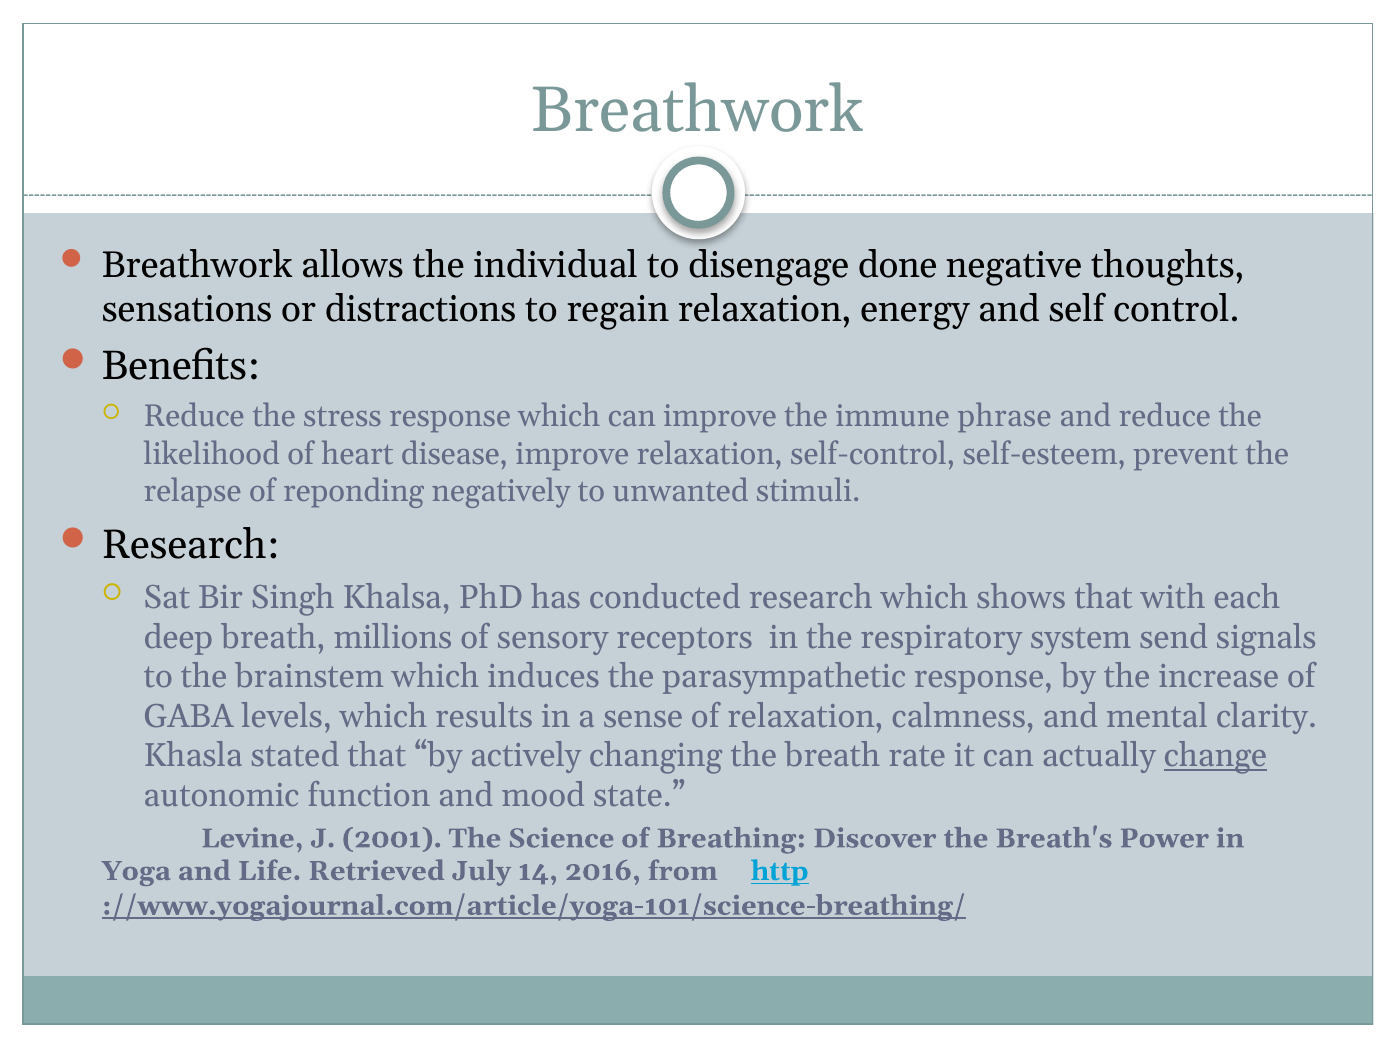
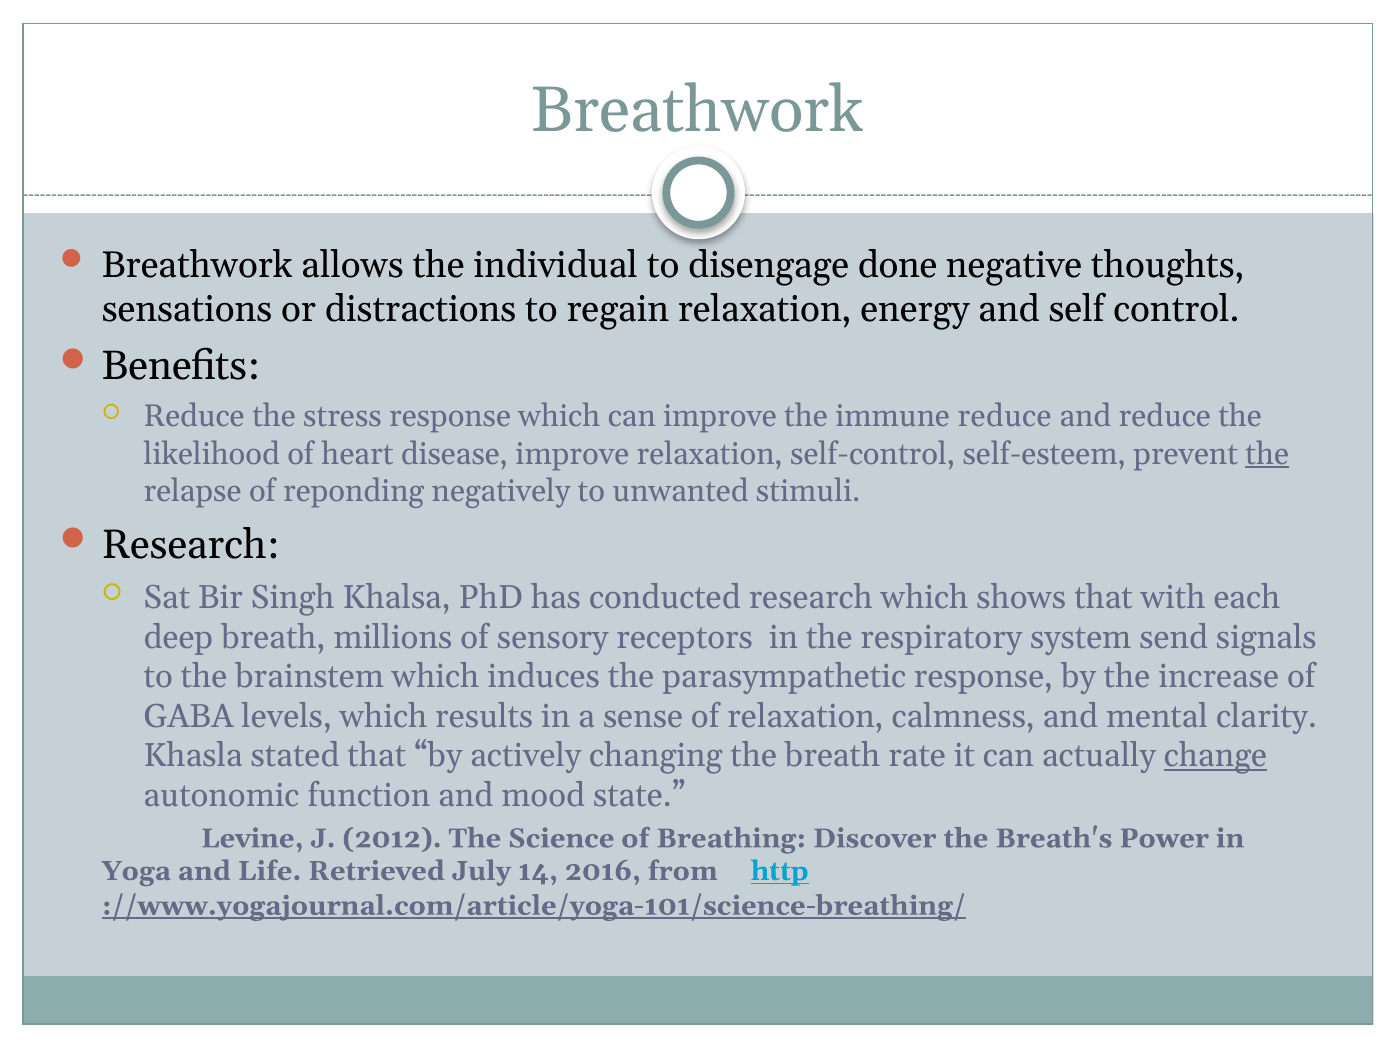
immune phrase: phrase -> reduce
the at (1267, 454) underline: none -> present
2001: 2001 -> 2012
